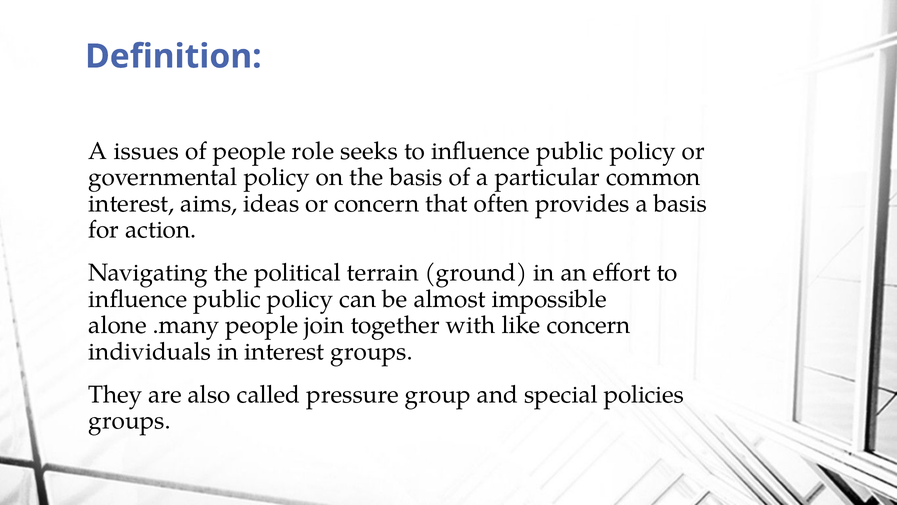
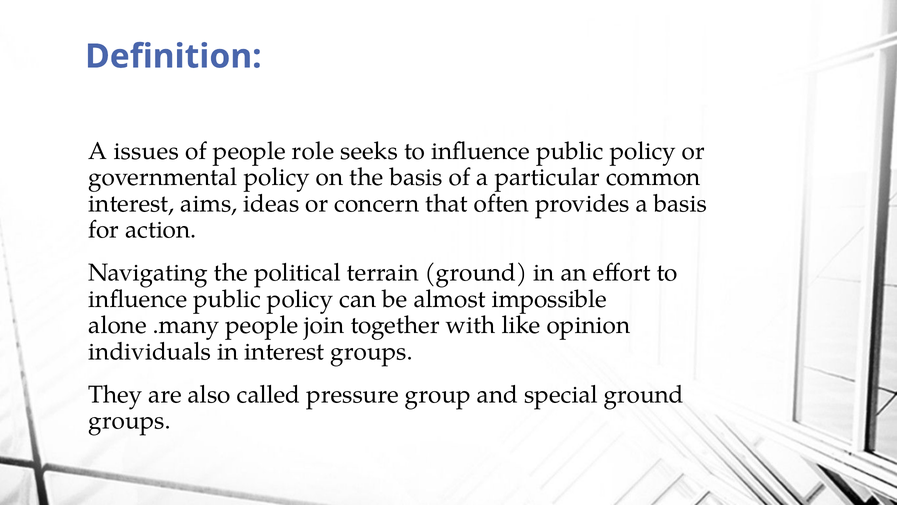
like concern: concern -> opinion
special policies: policies -> ground
